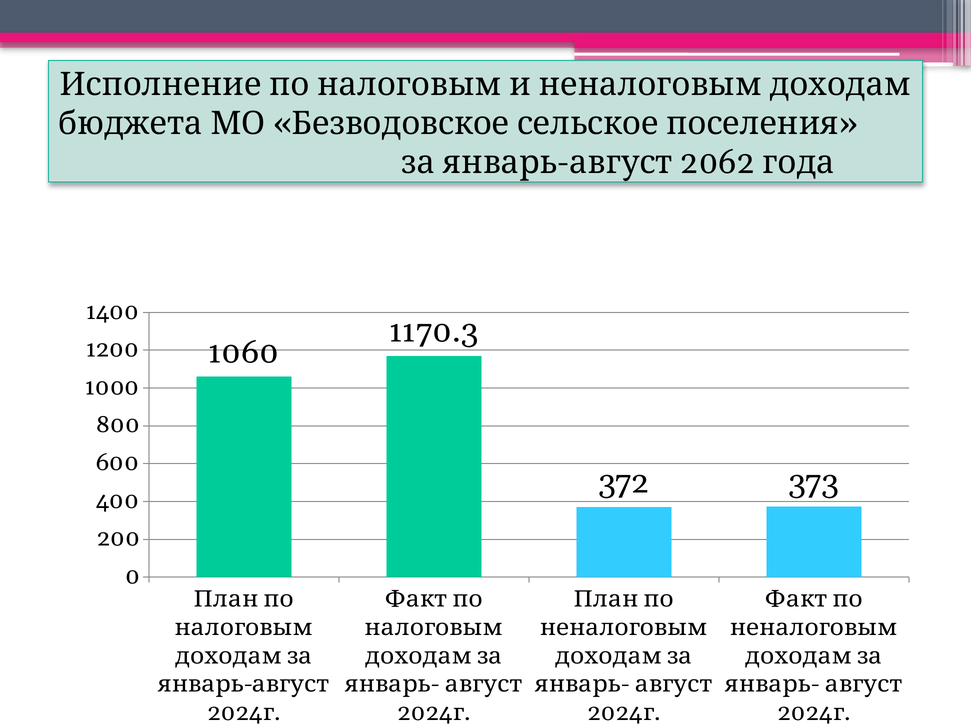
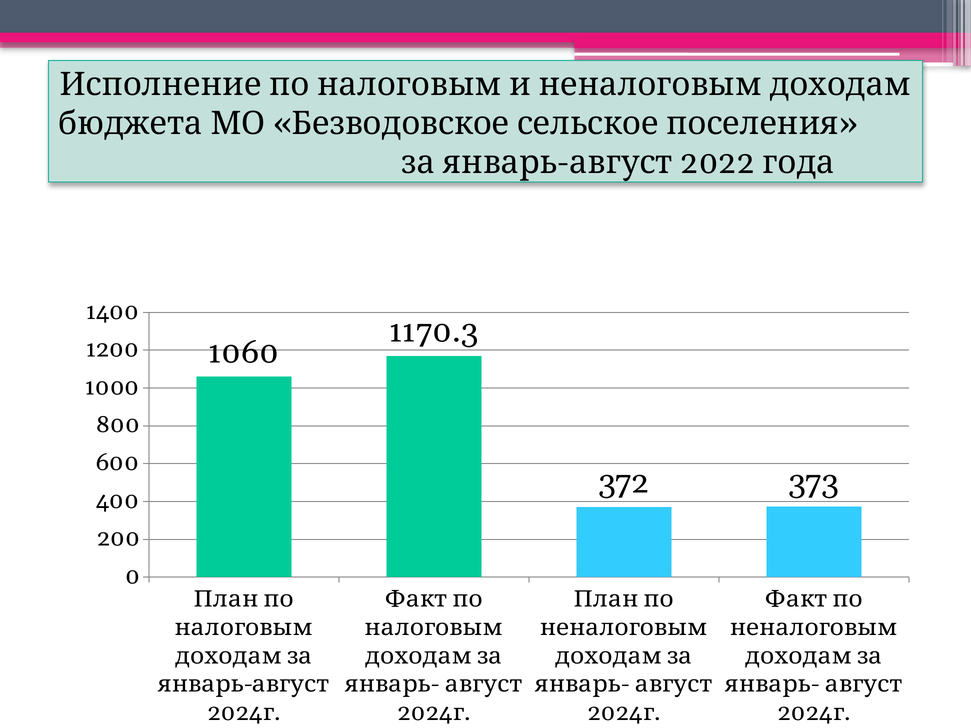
2062: 2062 -> 2022
